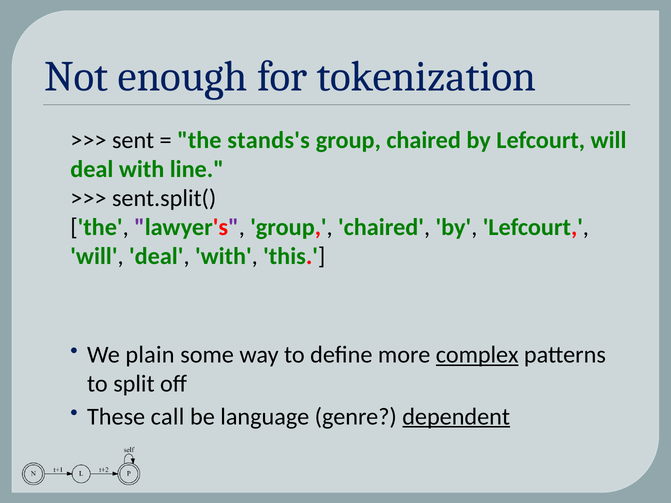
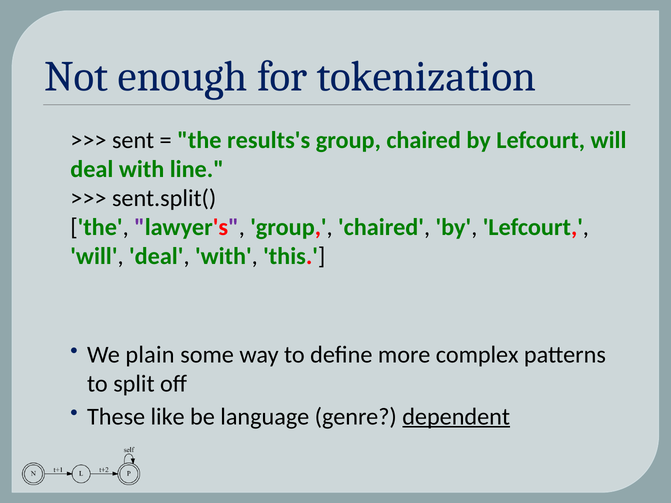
stands's: stands's -> results's
complex underline: present -> none
call: call -> like
